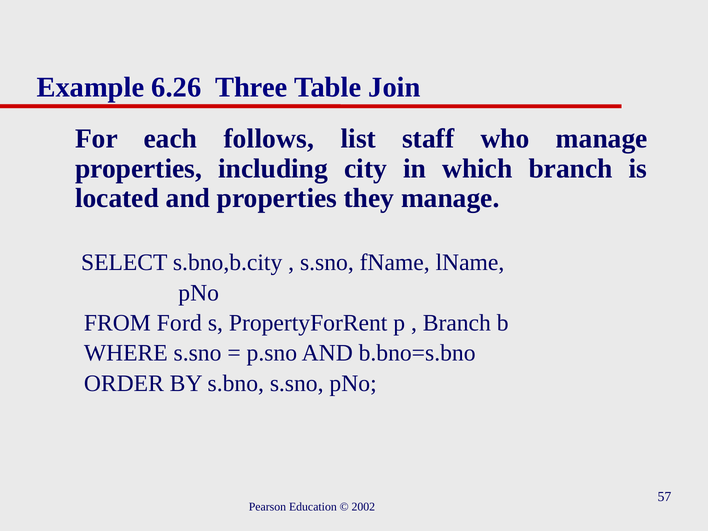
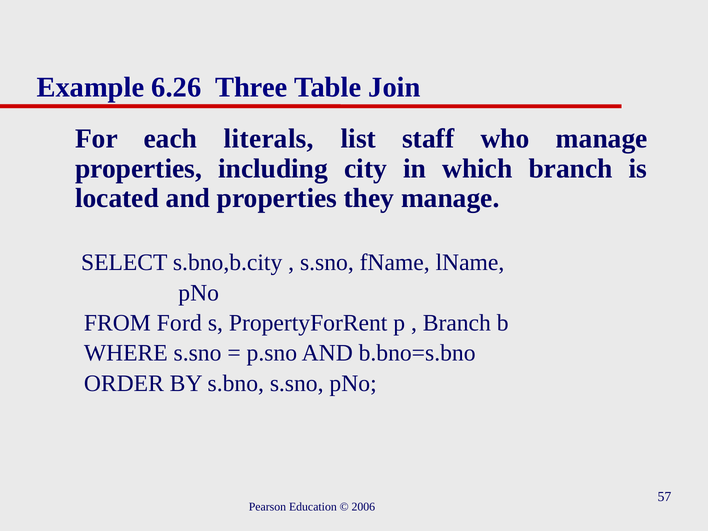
follows: follows -> literals
2002: 2002 -> 2006
